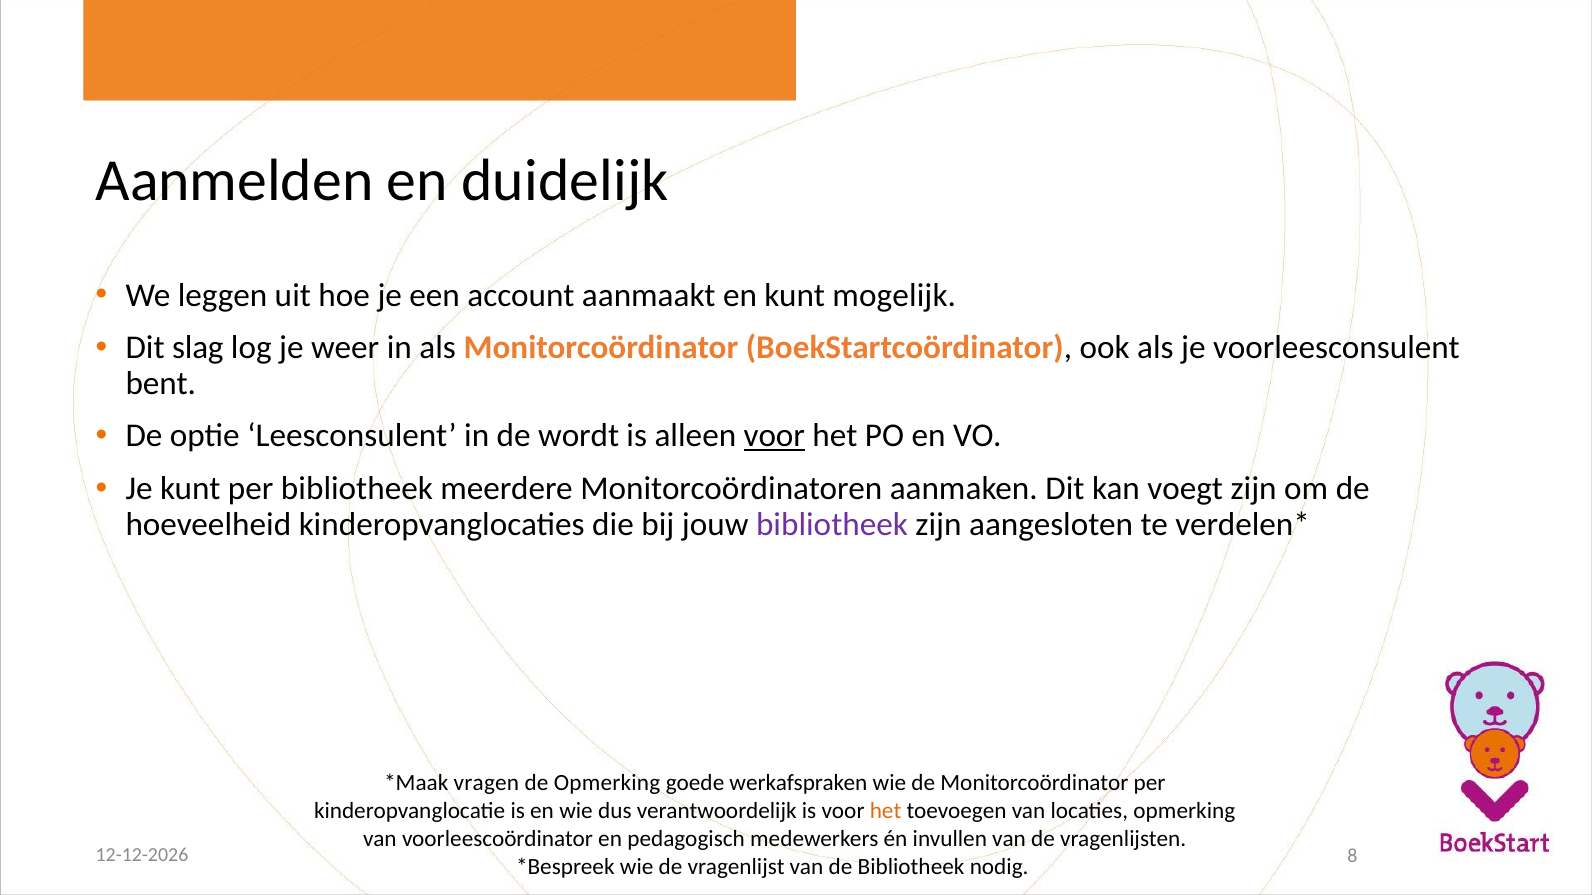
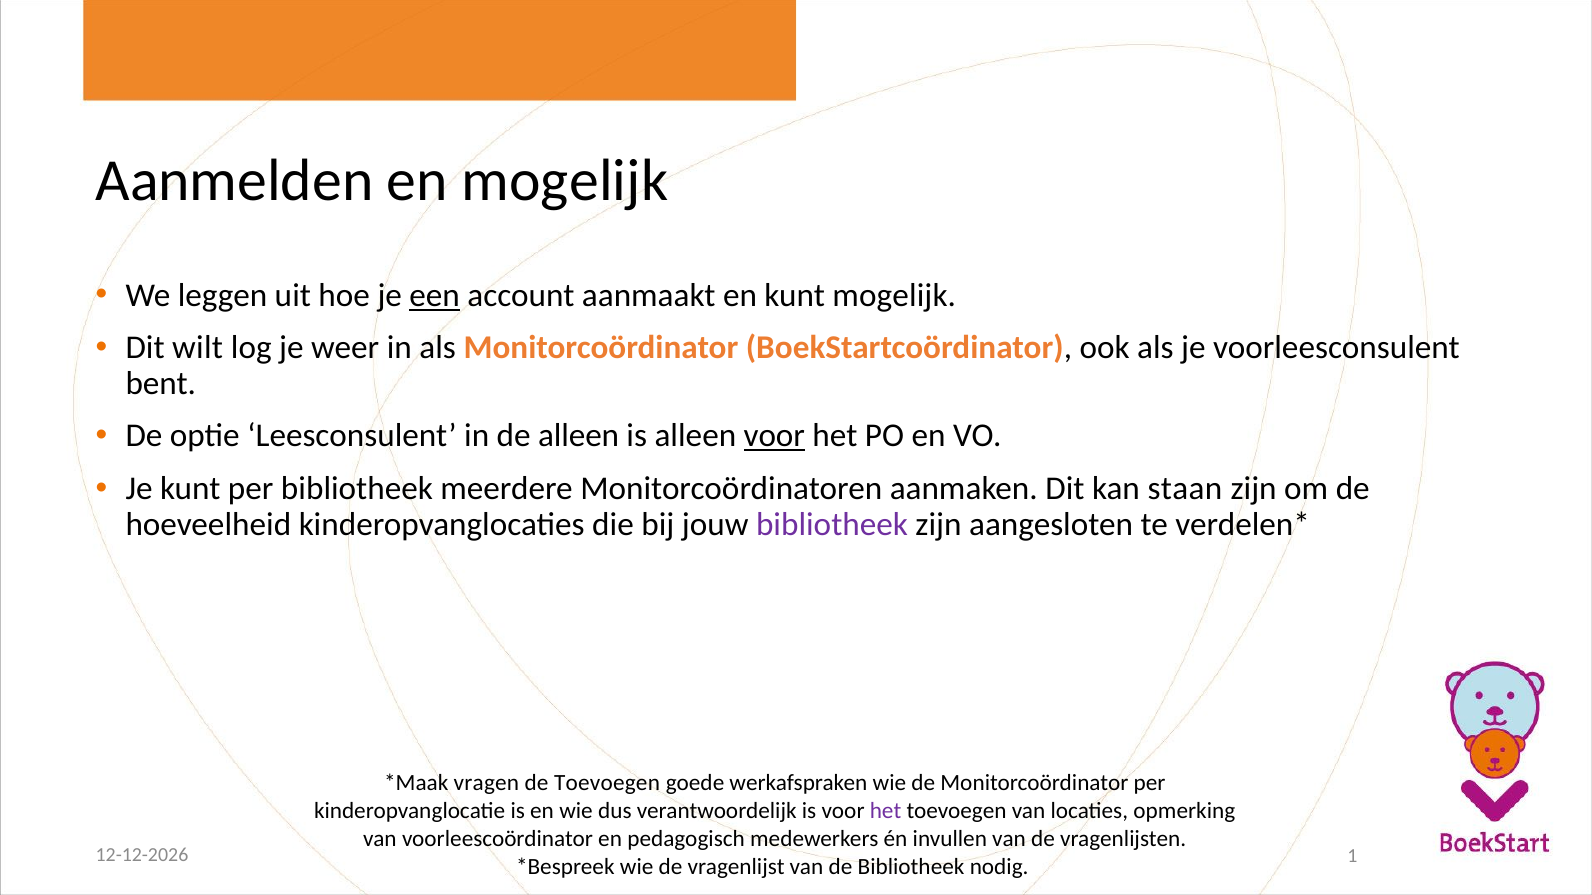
en duidelijk: duidelijk -> mogelijk
een underline: none -> present
slag: slag -> wilt
de wordt: wordt -> alleen
voegt: voegt -> staan
de Opmerking: Opmerking -> Toevoegen
het at (886, 812) colour: orange -> purple
8: 8 -> 1
